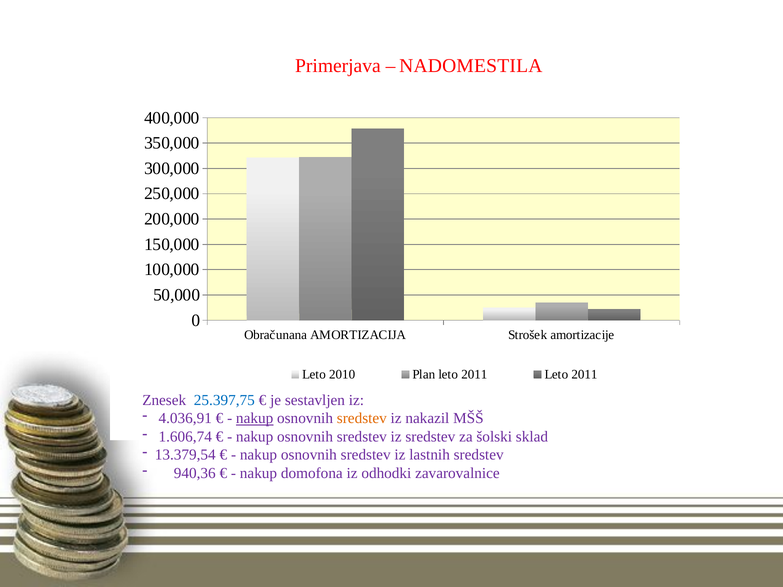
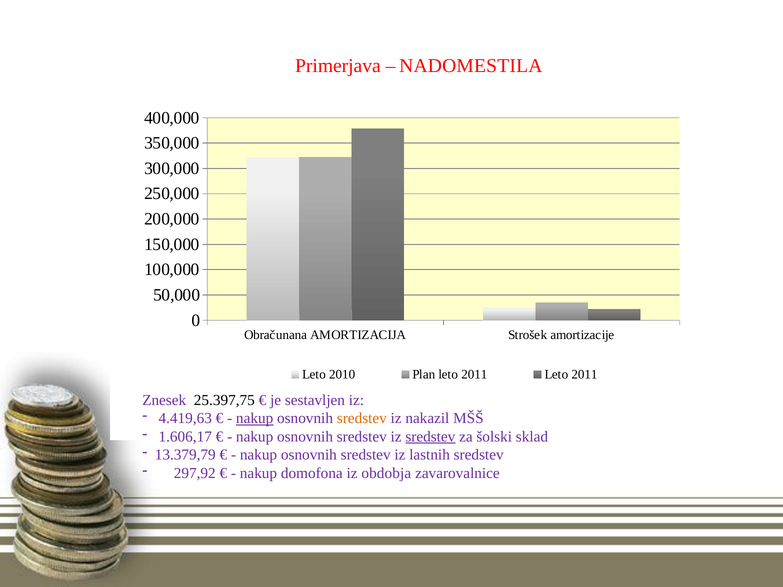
25.397,75 colour: blue -> black
4.036,91: 4.036,91 -> 4.419,63
1.606,74: 1.606,74 -> 1.606,17
sredstev at (430, 437) underline: none -> present
13.379,54: 13.379,54 -> 13.379,79
940,36: 940,36 -> 297,92
odhodki: odhodki -> obdobja
